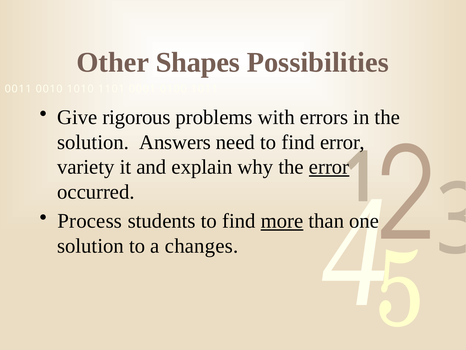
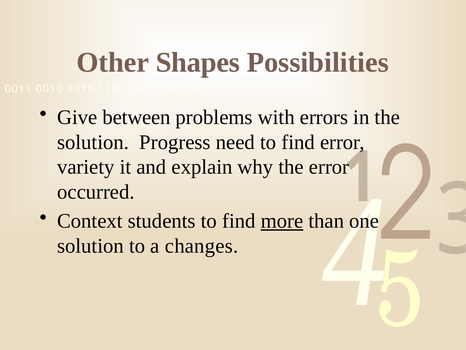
rigorous: rigorous -> between
Answers: Answers -> Progress
error at (329, 167) underline: present -> none
Process: Process -> Context
